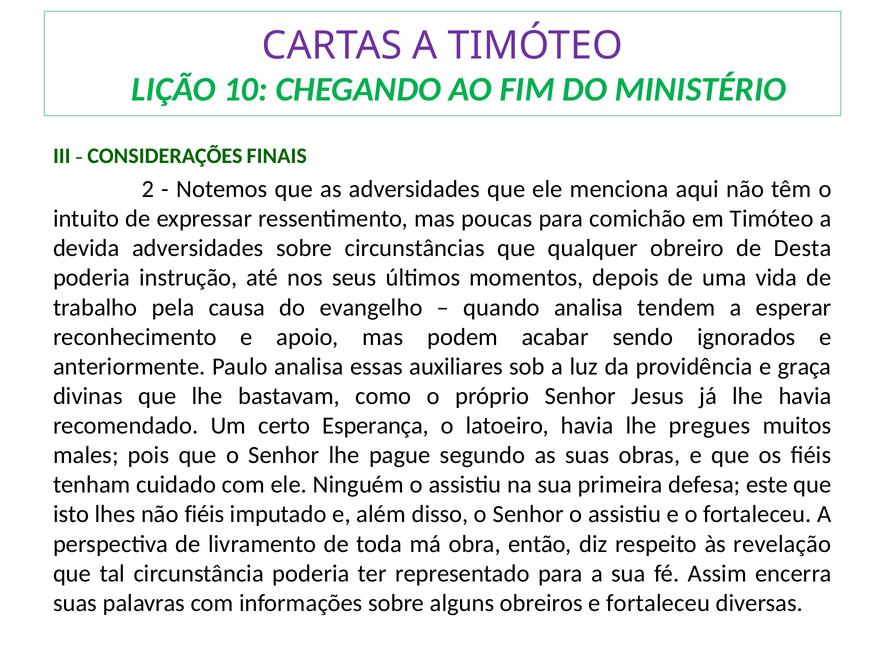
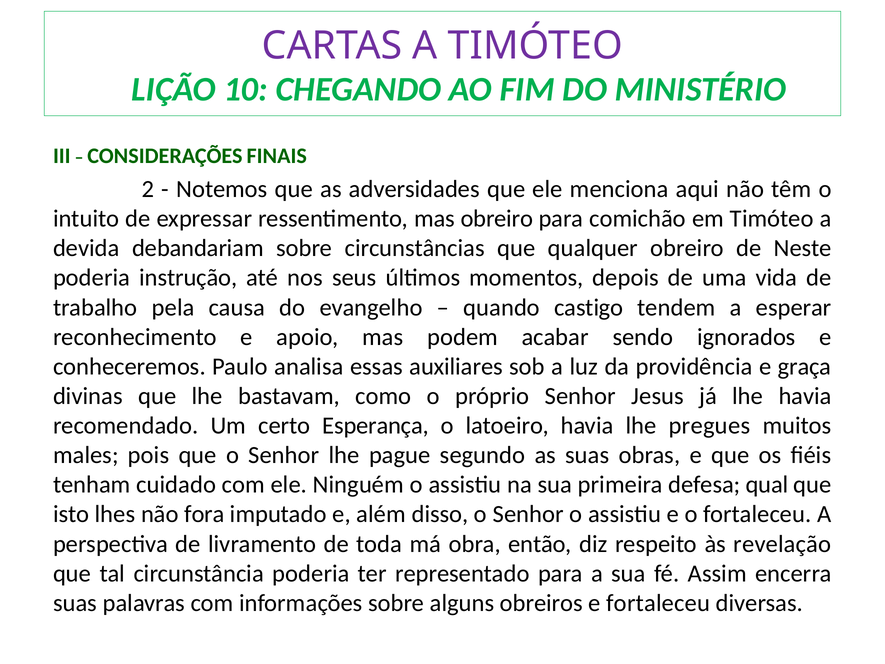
mas poucas: poucas -> obreiro
devida adversidades: adversidades -> debandariam
Desta: Desta -> Neste
quando analisa: analisa -> castigo
anteriormente: anteriormente -> conheceremos
este: este -> qual
não fiéis: fiéis -> fora
